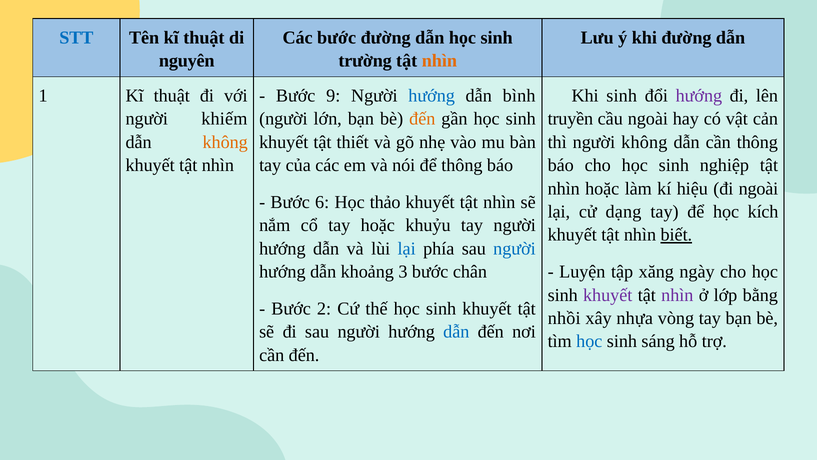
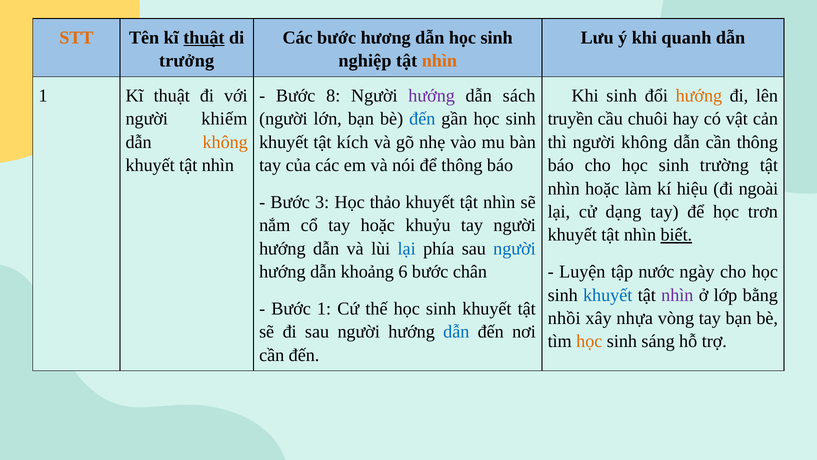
STT colour: blue -> orange
thuật at (204, 38) underline: none -> present
bước đường: đường -> hương
khi đường: đường -> quanh
nguyên: nguyên -> trưởng
trường: trường -> nghiệp
9: 9 -> 8
hướng at (432, 96) colour: blue -> purple
bình: bình -> sách
hướng at (699, 96) colour: purple -> orange
đến at (422, 119) colour: orange -> blue
cầu ngoài: ngoài -> chuôi
thiết: thiết -> kích
nghiệp: nghiệp -> trường
6: 6 -> 3
kích: kích -> trơn
3: 3 -> 6
xăng: xăng -> nước
khuyết at (608, 295) colour: purple -> blue
Bước 2: 2 -> 1
học at (589, 341) colour: blue -> orange
